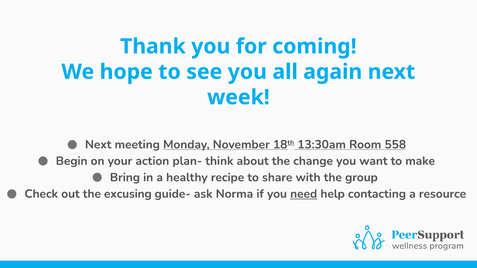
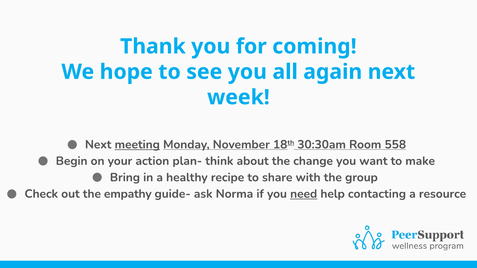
meeting underline: none -> present
13:30am: 13:30am -> 30:30am
excusing: excusing -> empathy
